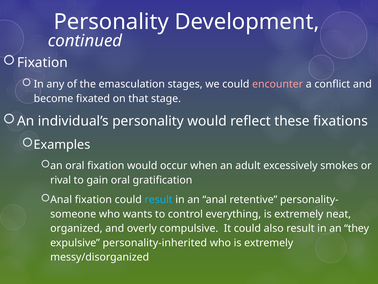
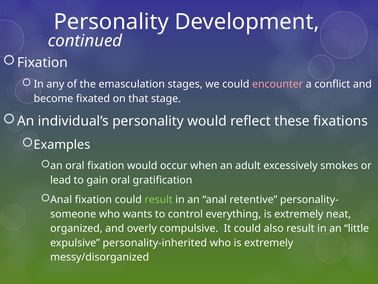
rival: rival -> lead
result at (159, 199) colour: light blue -> light green
they: they -> little
